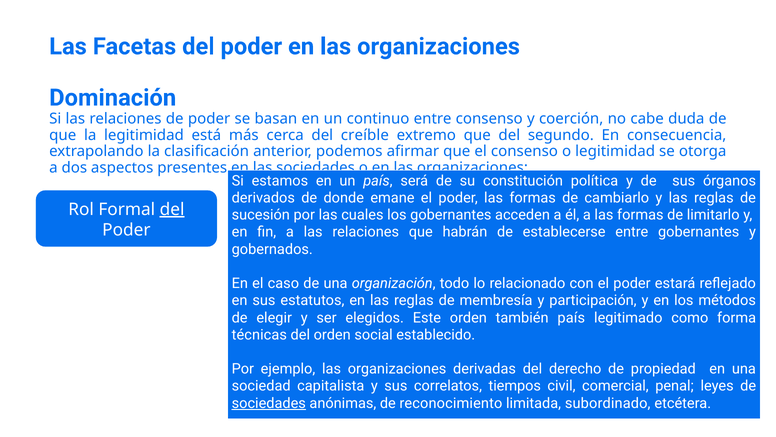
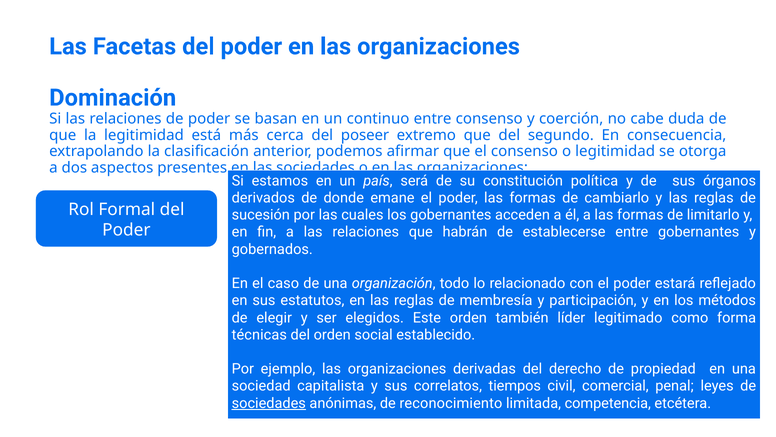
creíble: creíble -> poseer
del at (172, 209) underline: present -> none
también país: país -> líder
subordinado: subordinado -> competencia
